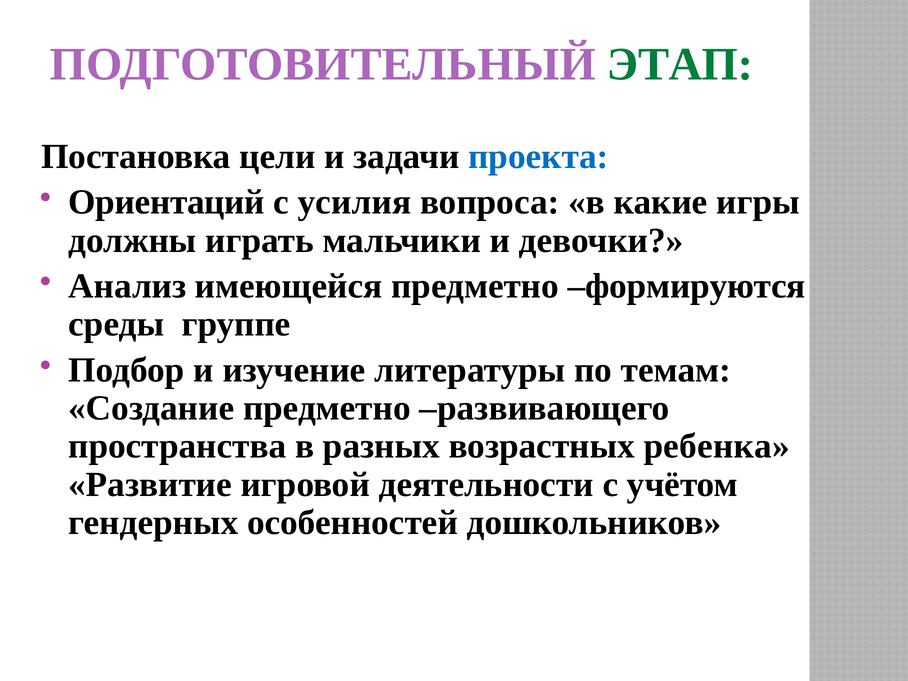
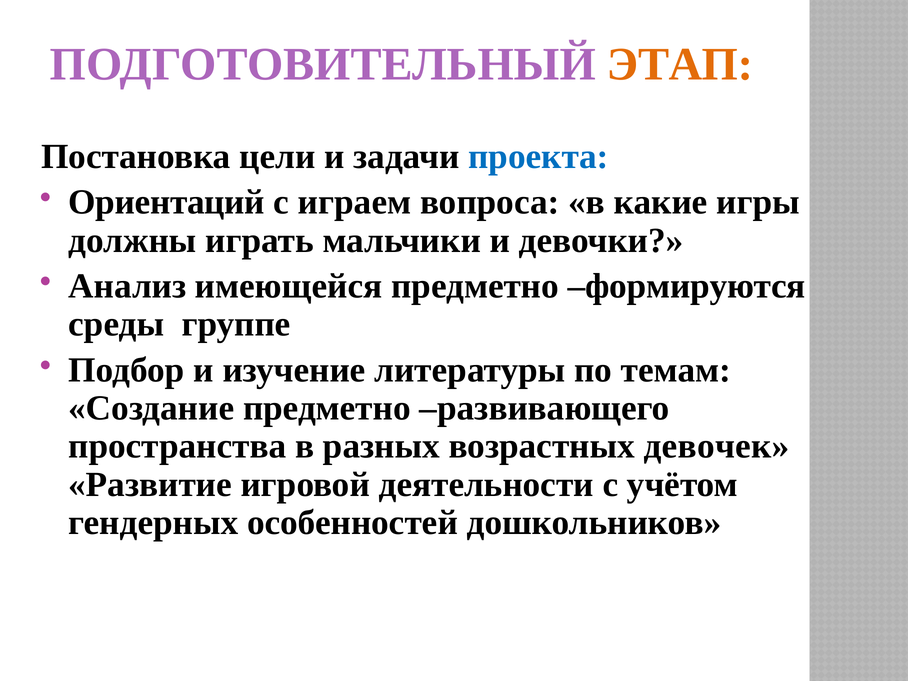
ЭТАП colour: green -> orange
усилия: усилия -> играем
ребенка: ребенка -> девочек
